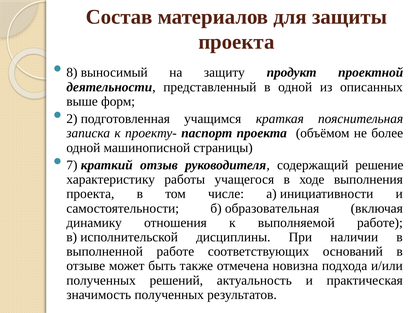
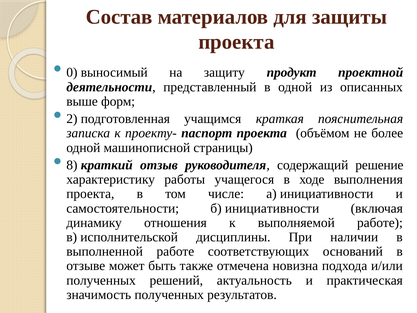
8: 8 -> 0
7: 7 -> 8
б образовательная: образовательная -> инициативности
